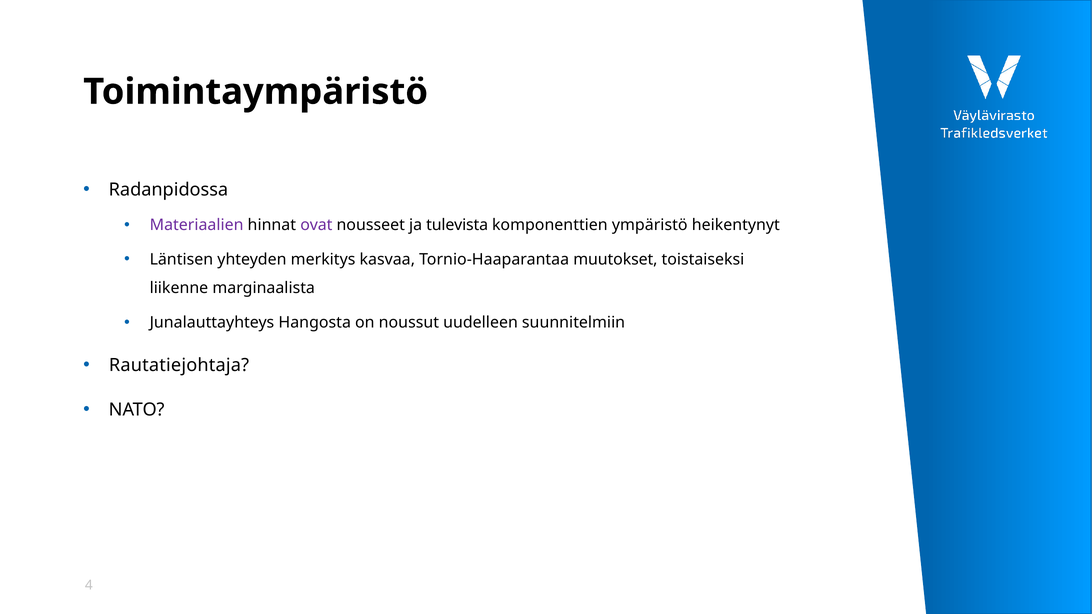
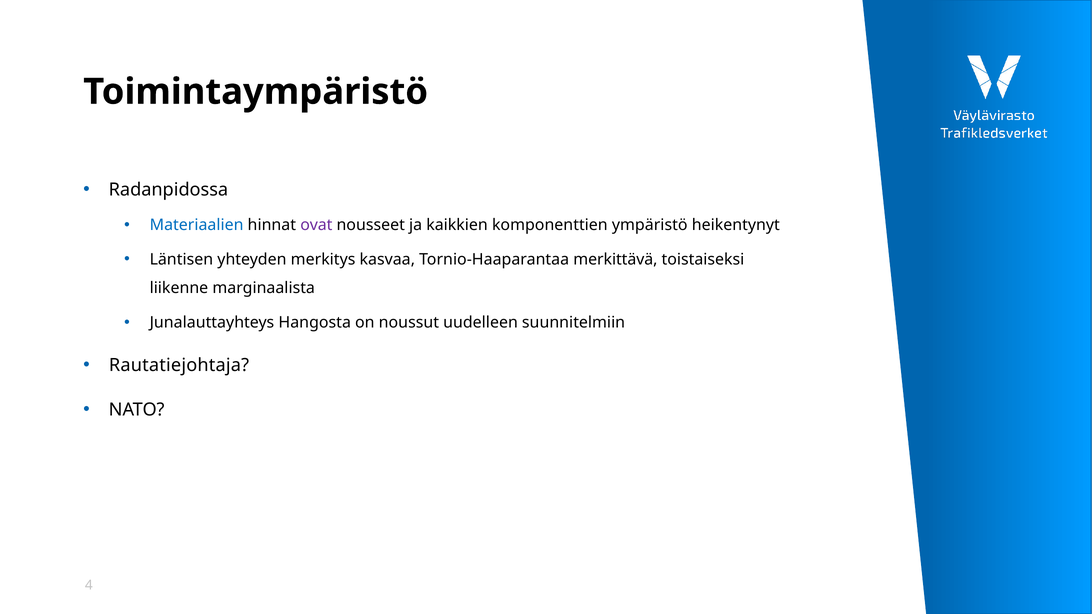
Materiaalien colour: purple -> blue
tulevista: tulevista -> kaikkien
muutokset: muutokset -> merkittävä
